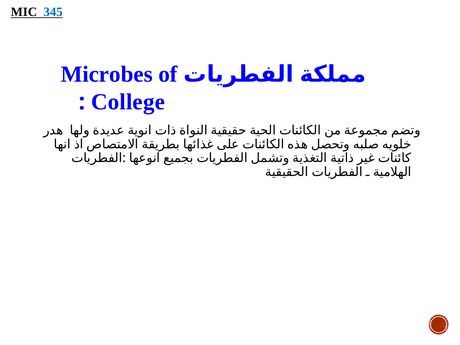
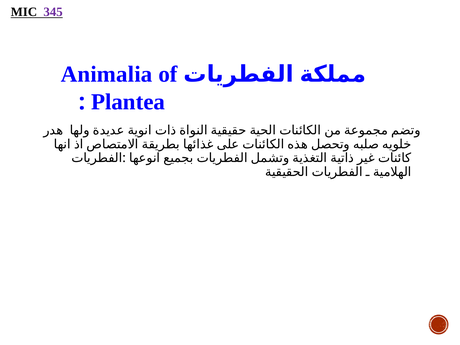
345 colour: blue -> purple
Microbes: Microbes -> Animalia
College: College -> Plantea
